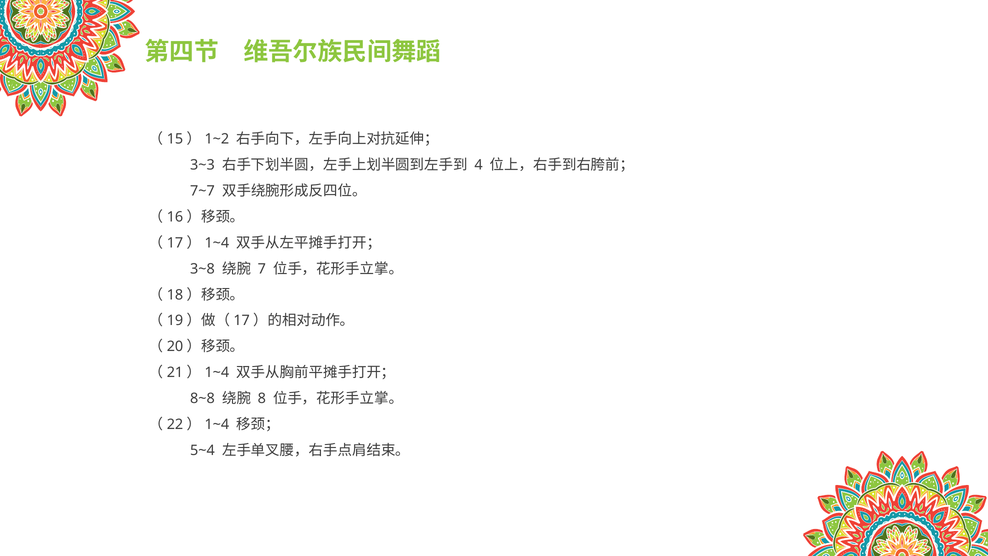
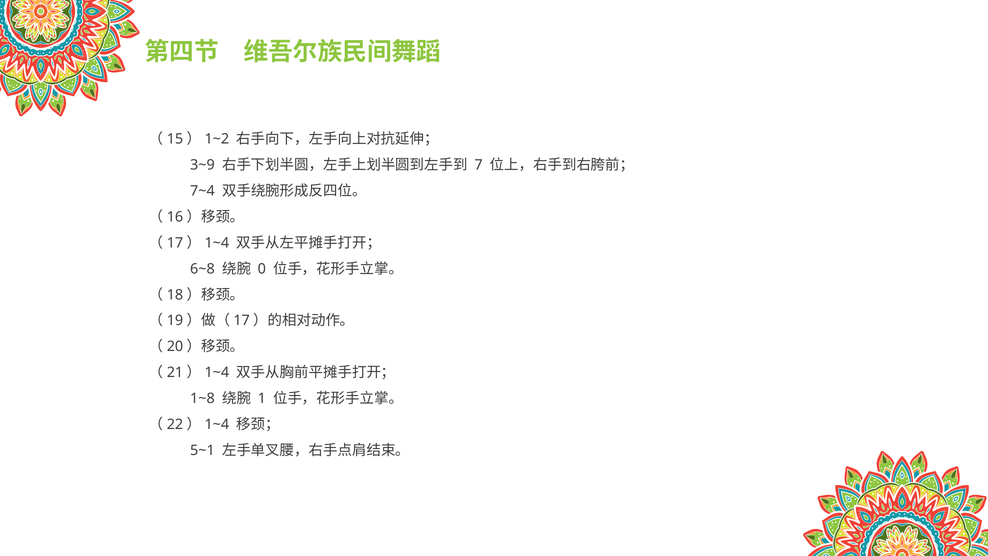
3~3: 3~3 -> 3~9
4: 4 -> 7
7~7: 7~7 -> 7~4
3~8: 3~8 -> 6~8
7: 7 -> 0
8~8: 8~8 -> 1~8
8: 8 -> 1
5~4: 5~4 -> 5~1
